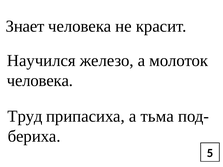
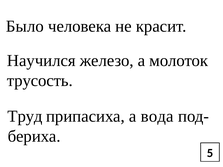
Знает: Знает -> Было
человека at (40, 81): человека -> трусость
тьма: тьма -> вода
